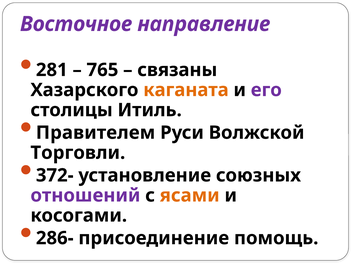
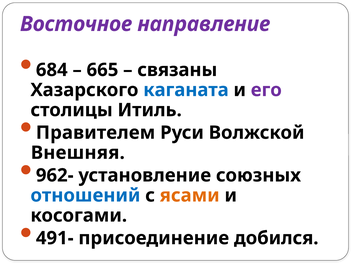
281: 281 -> 684
765: 765 -> 665
каганата colour: orange -> blue
Торговли: Торговли -> Внешняя
372-: 372- -> 962-
отношений colour: purple -> blue
286-: 286- -> 491-
помощь: помощь -> добился
